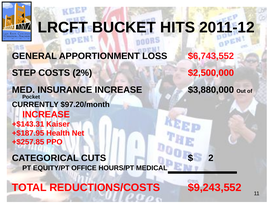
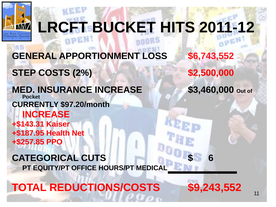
$3,880,000: $3,880,000 -> $3,460,000
2: 2 -> 6
